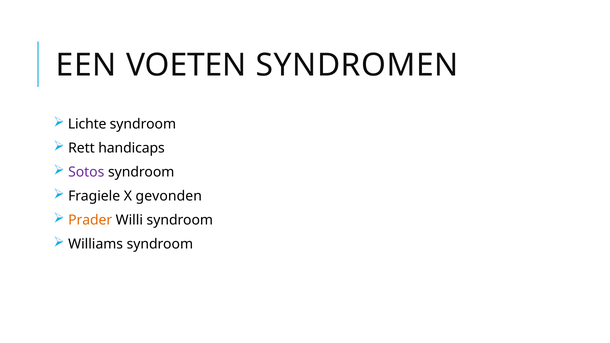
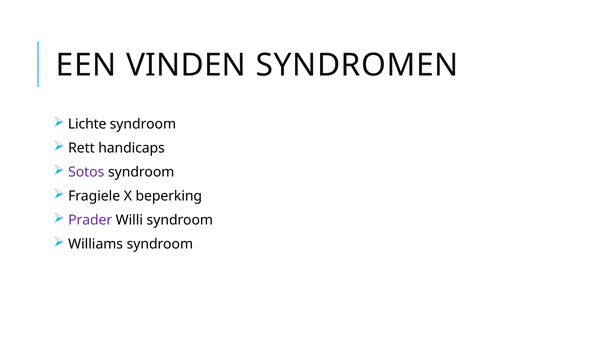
VOETEN: VOETEN -> VINDEN
gevonden: gevonden -> beperking
Prader colour: orange -> purple
